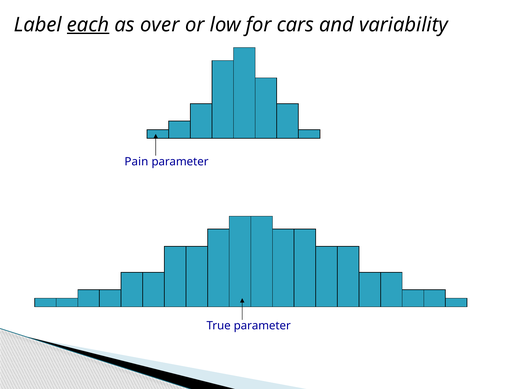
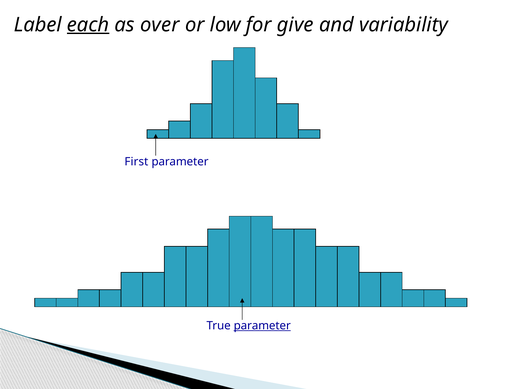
cars: cars -> give
Pain: Pain -> First
parameter at (262, 326) underline: none -> present
